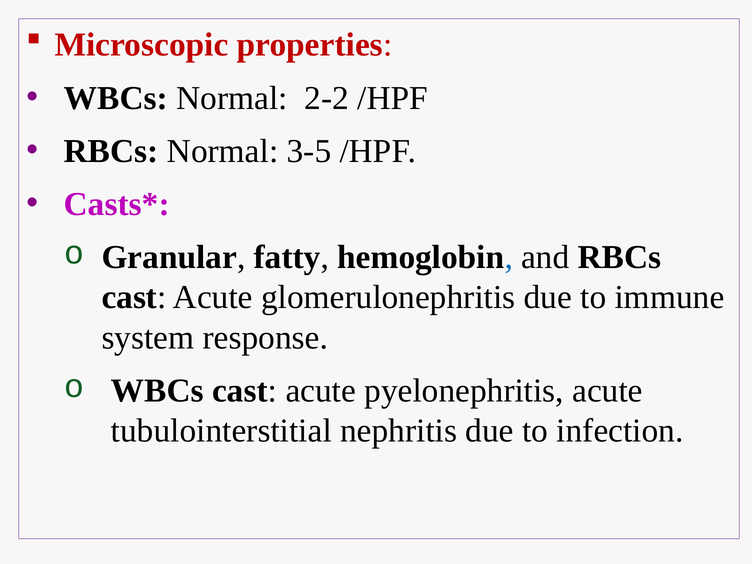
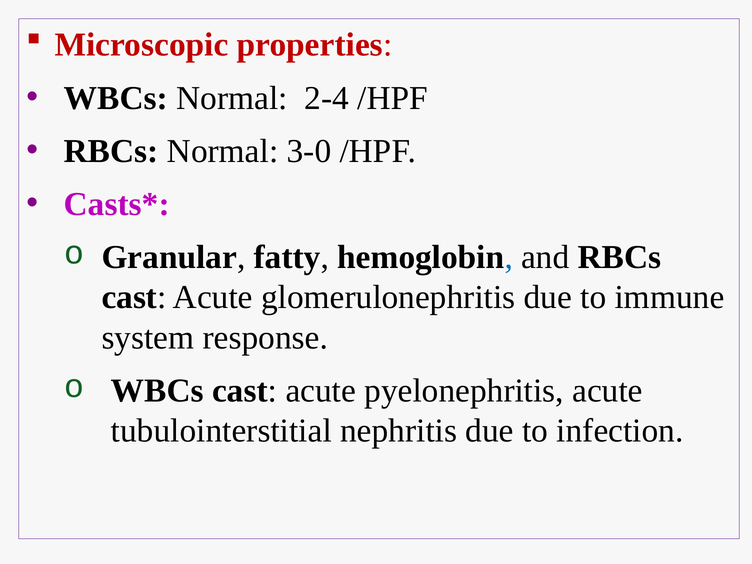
2-2: 2-2 -> 2-4
3-5: 3-5 -> 3-0
